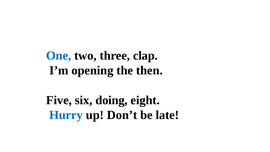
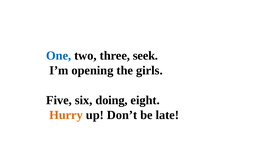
clap: clap -> seek
then: then -> girls
Hurry colour: blue -> orange
